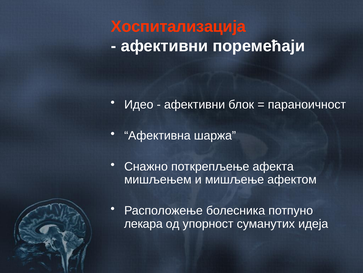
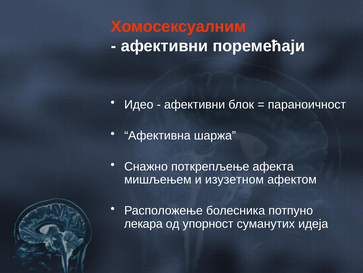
Хоспитализација: Хоспитализација -> Хомосексуалним
мишљење: мишљење -> изузетном
